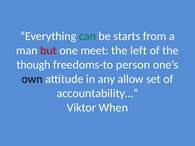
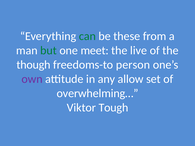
starts: starts -> these
but colour: red -> green
left: left -> live
own colour: black -> purple
accountability…: accountability… -> overwhelming…
When: When -> Tough
